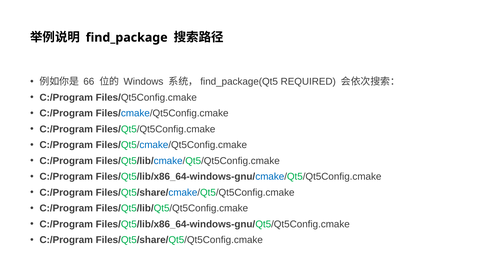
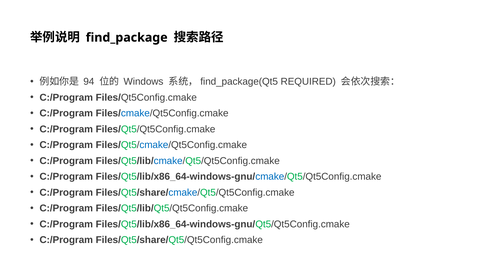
66: 66 -> 94
